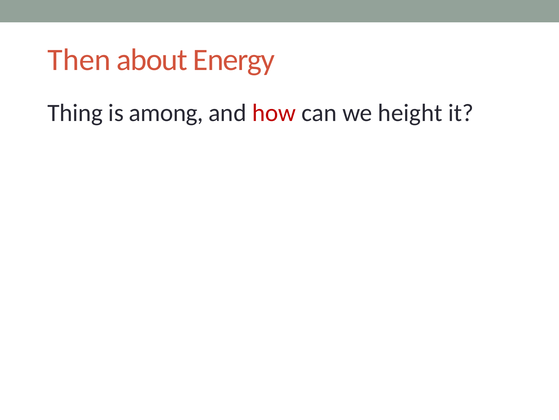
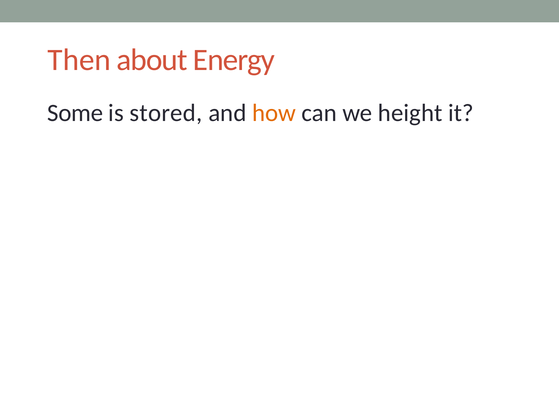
Thing: Thing -> Some
among: among -> stored
how colour: red -> orange
